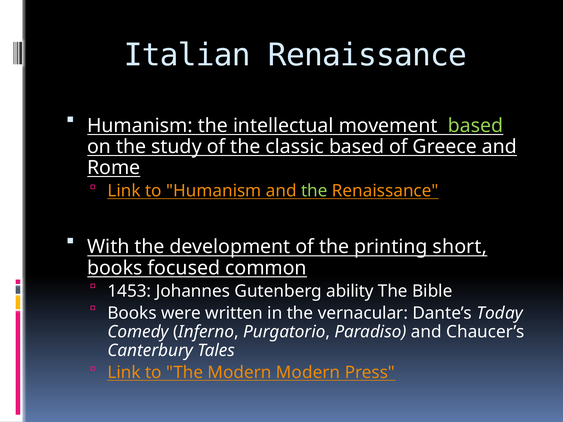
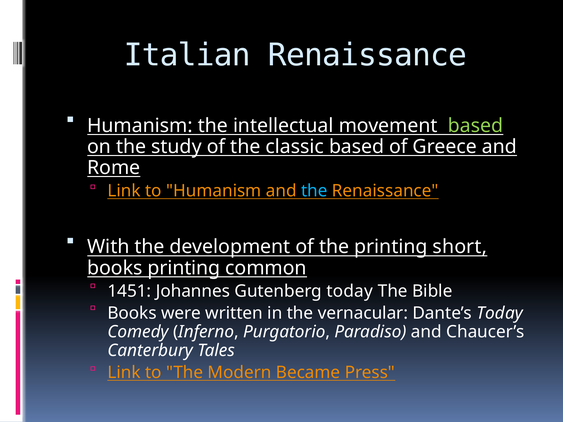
the at (314, 191) colour: light green -> light blue
books focused: focused -> printing
1453: 1453 -> 1451
Gutenberg ability: ability -> today
Modern Modern: Modern -> Became
